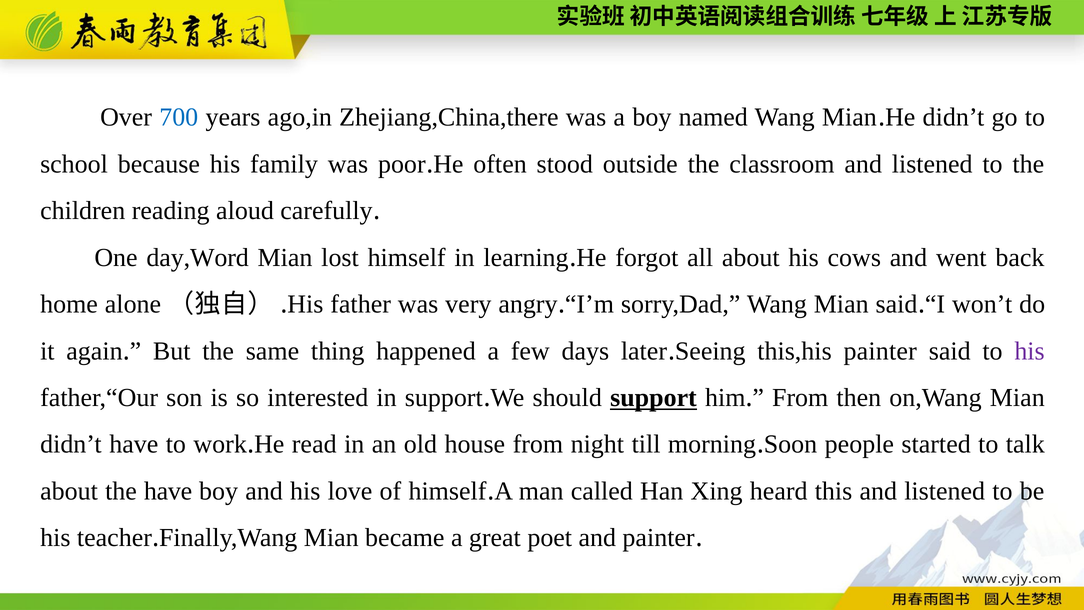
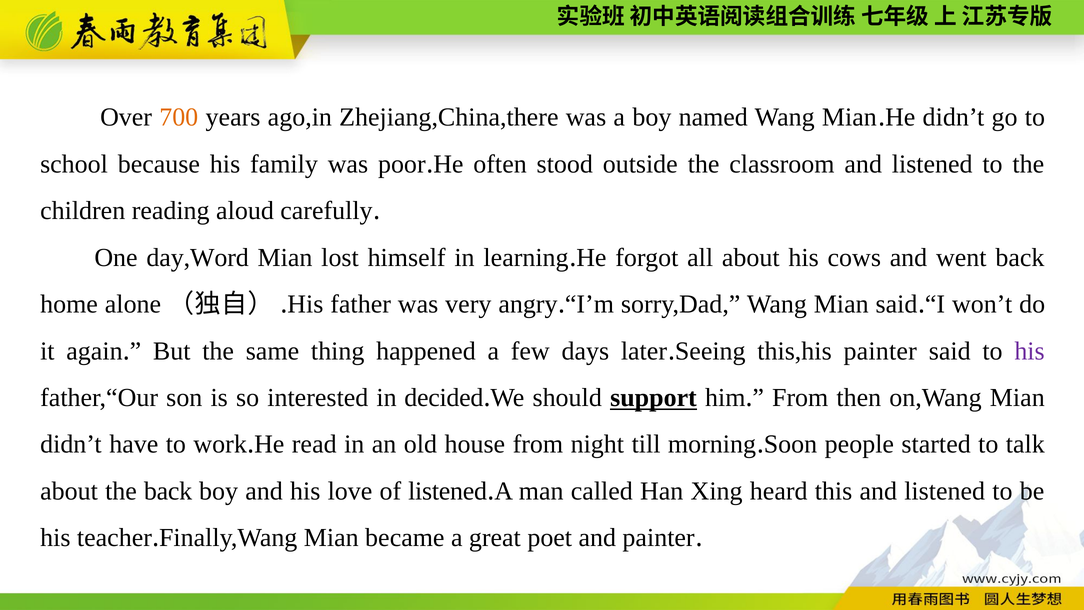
700 colour: blue -> orange
in support: support -> decided
the have: have -> back
of himself: himself -> listened
